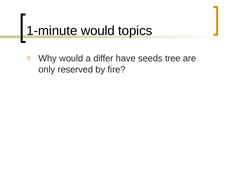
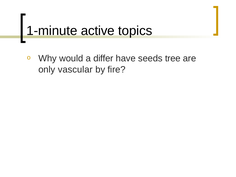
1-minute would: would -> active
reserved: reserved -> vascular
